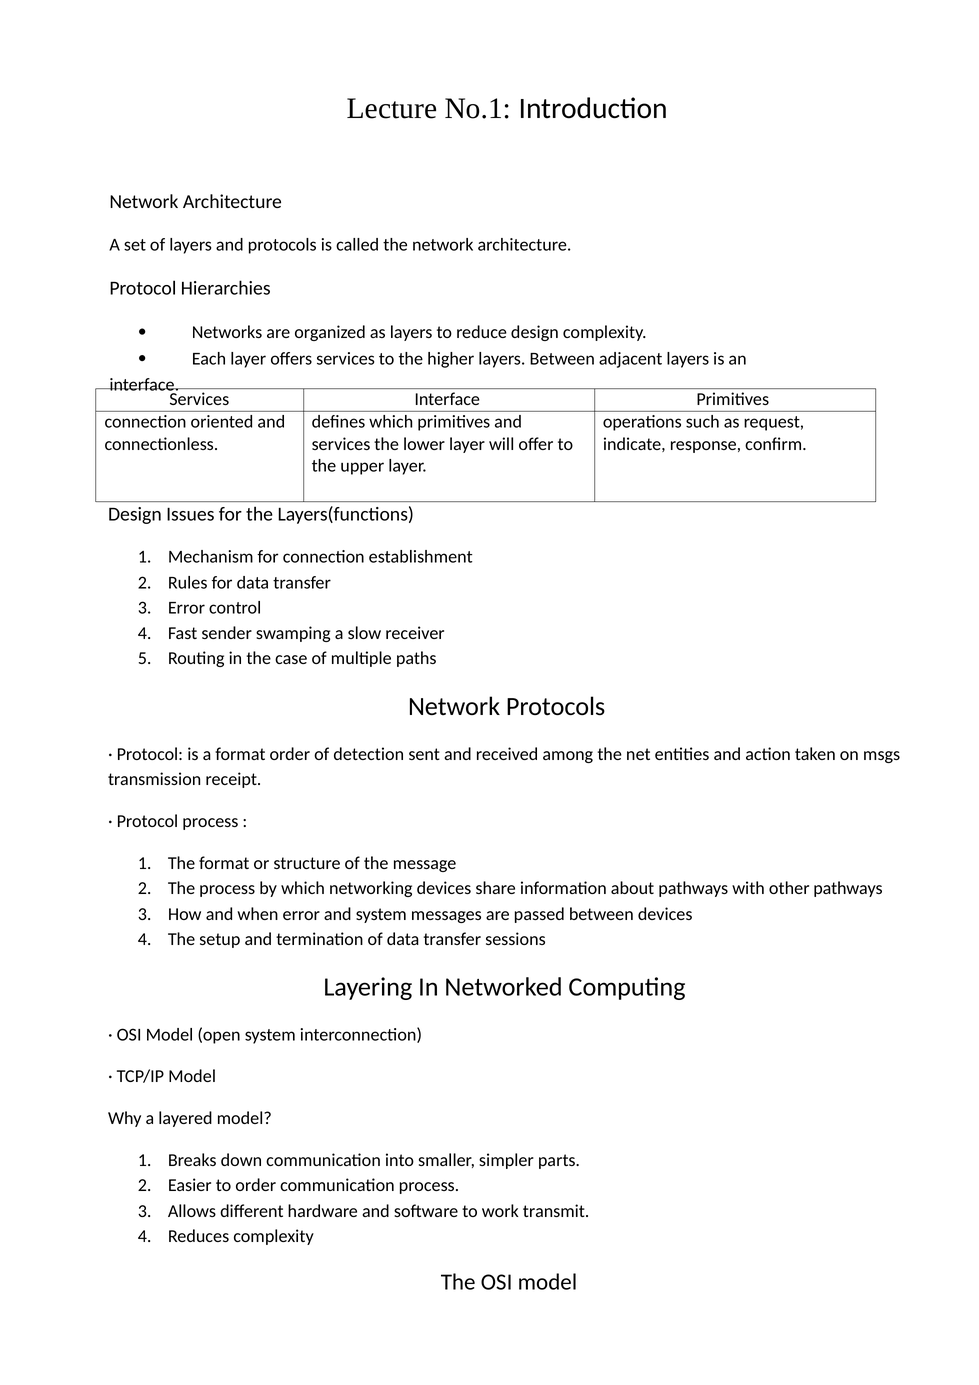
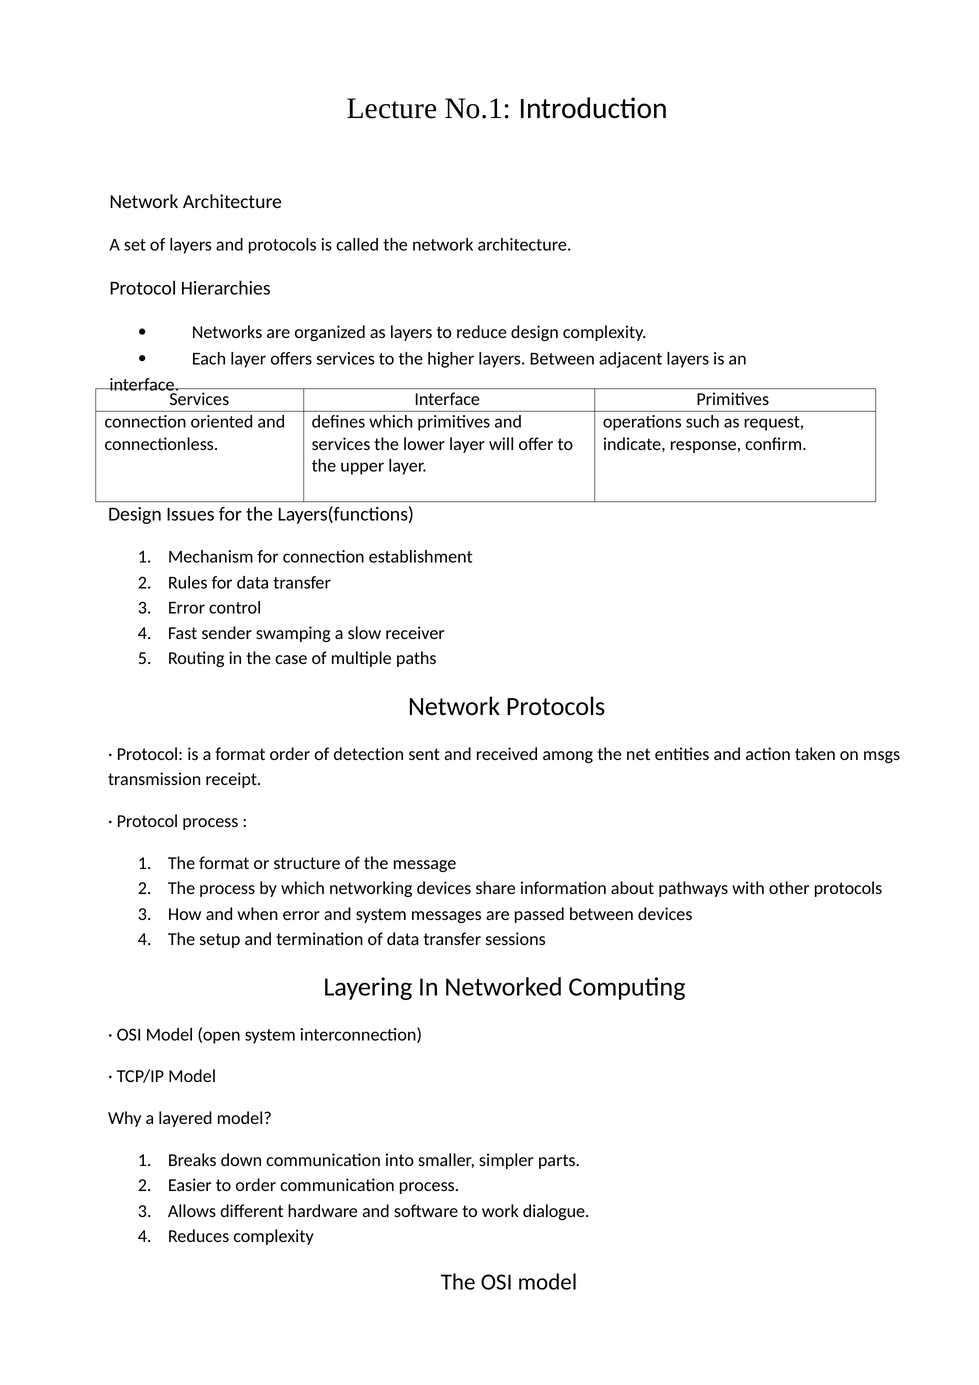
other pathways: pathways -> protocols
transmit: transmit -> dialogue
